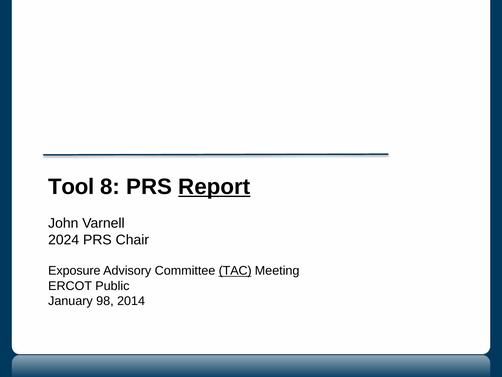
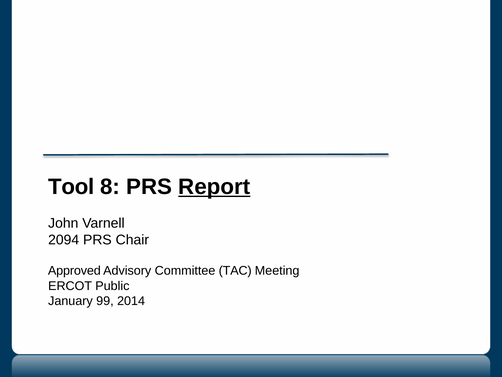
2024: 2024 -> 2094
Exposure: Exposure -> Approved
TAC underline: present -> none
98: 98 -> 99
